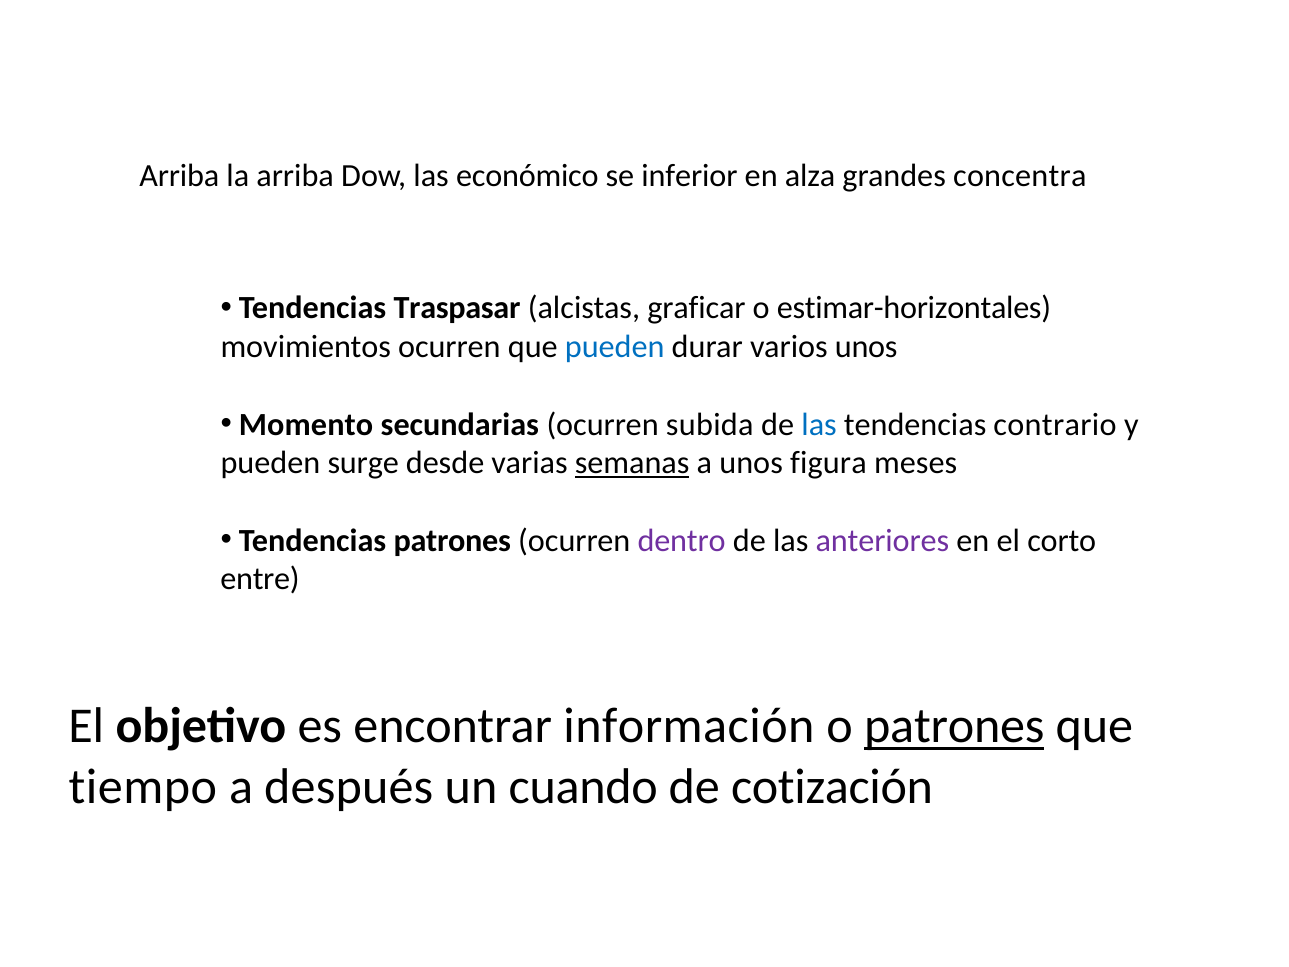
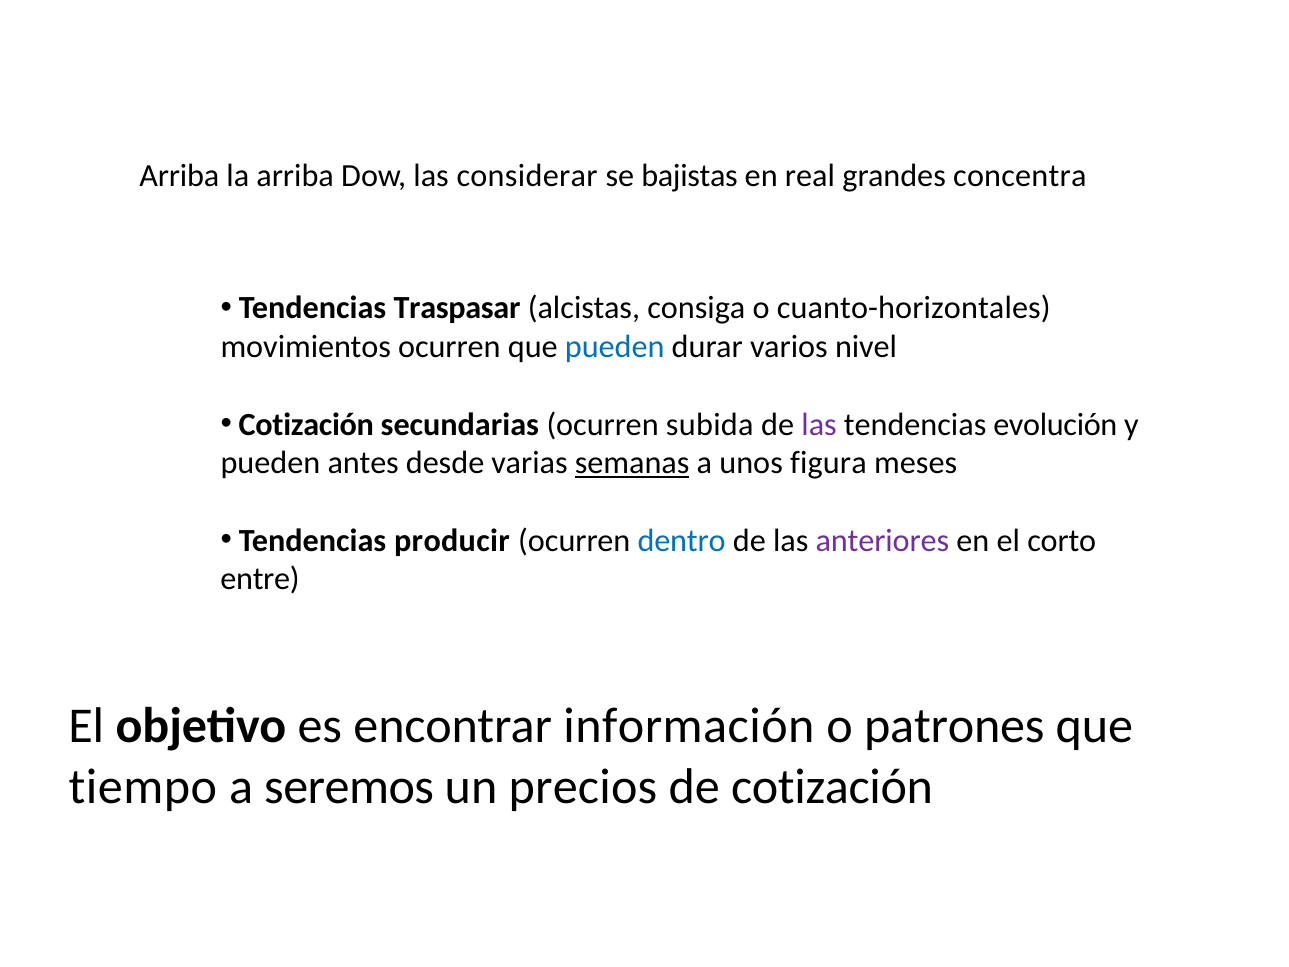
económico: económico -> considerar
inferior: inferior -> bajistas
alza: alza -> real
graficar: graficar -> consiga
estimar-horizontales: estimar-horizontales -> cuanto-horizontales
varios unos: unos -> nivel
Momento at (306, 424): Momento -> Cotización
las at (819, 424) colour: blue -> purple
contrario: contrario -> evolución
surge: surge -> antes
Tendencias patrones: patrones -> producir
dentro colour: purple -> blue
patrones at (954, 726) underline: present -> none
después: después -> seremos
cuando: cuando -> precios
